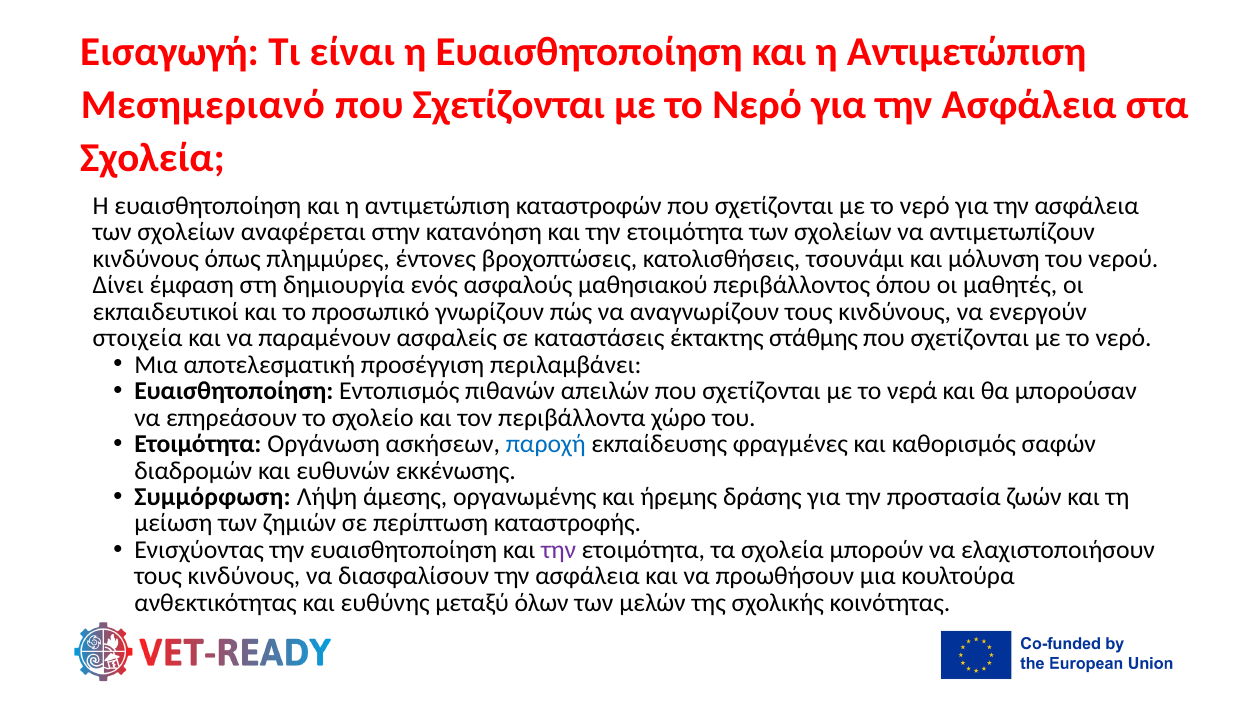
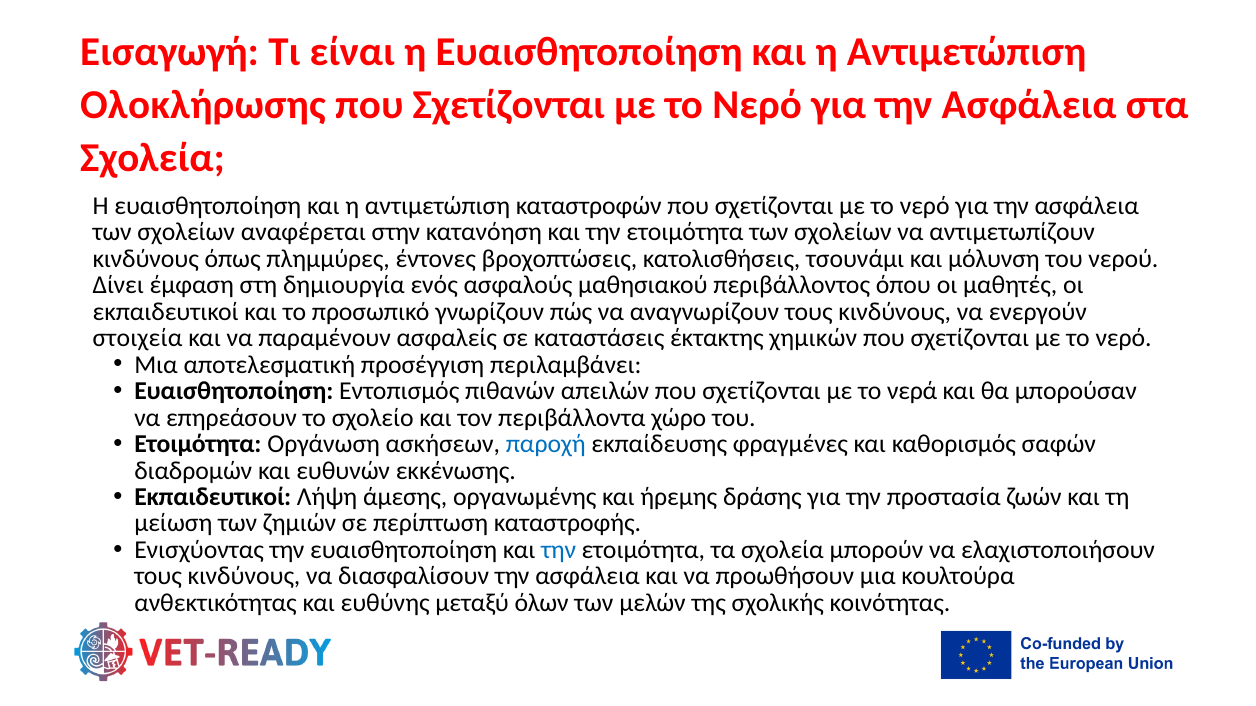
Μεσημεριανό: Μεσημεριανό -> Ολοκλήρωσης
στάθμης: στάθμης -> χημικών
Συμμόρφωση at (213, 497): Συμμόρφωση -> Εκπαιδευτικοί
την at (559, 550) colour: purple -> blue
